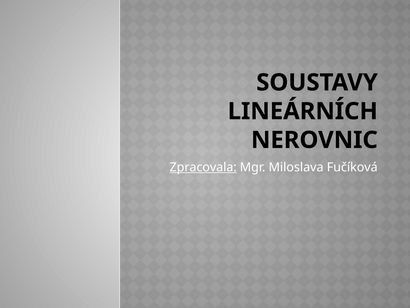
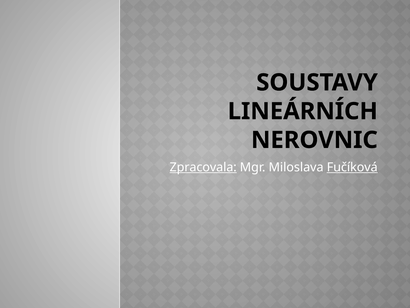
Fučíková underline: none -> present
